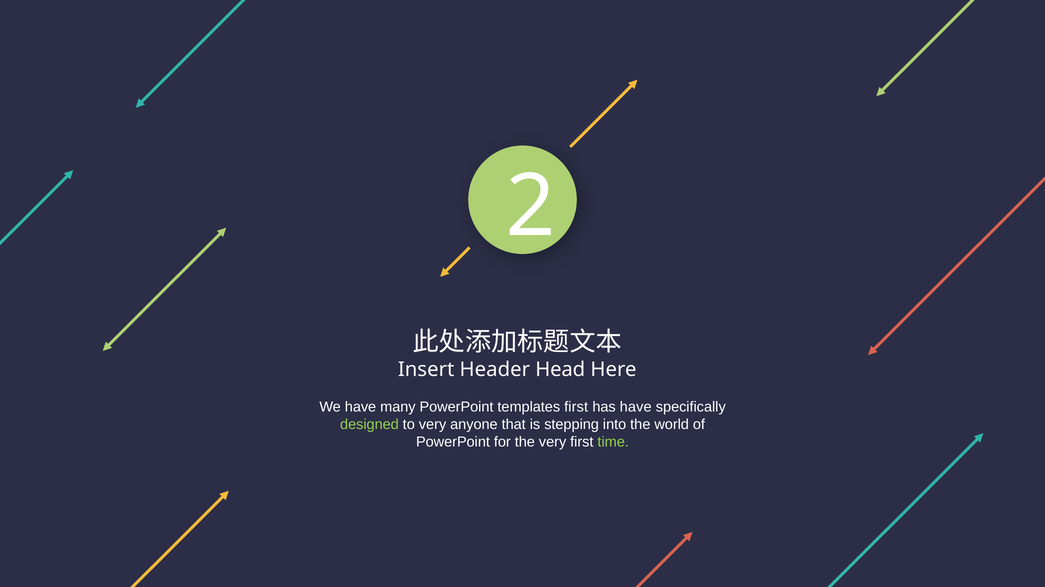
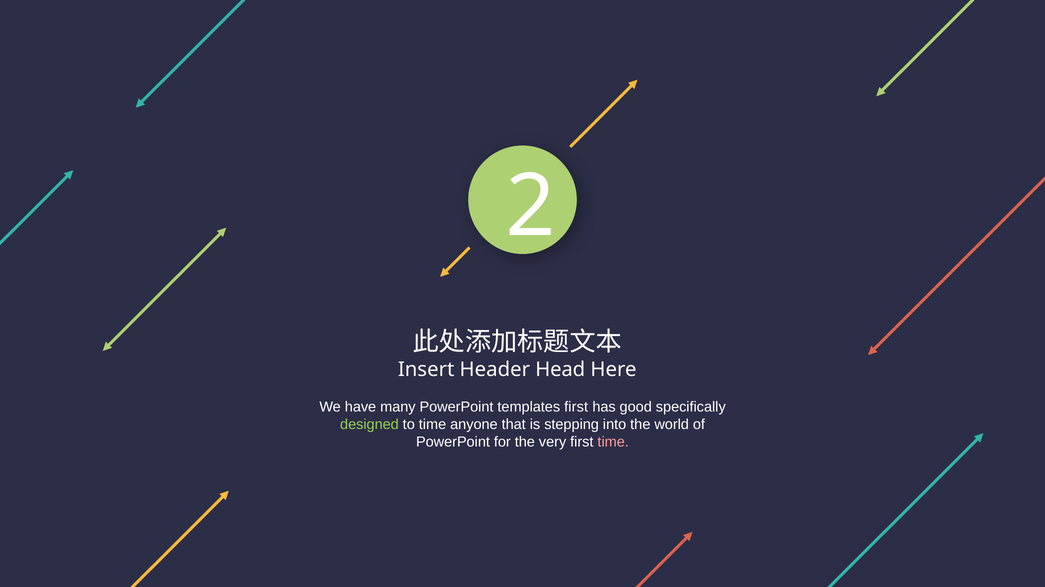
has have: have -> good
to very: very -> time
time at (613, 442) colour: light green -> pink
